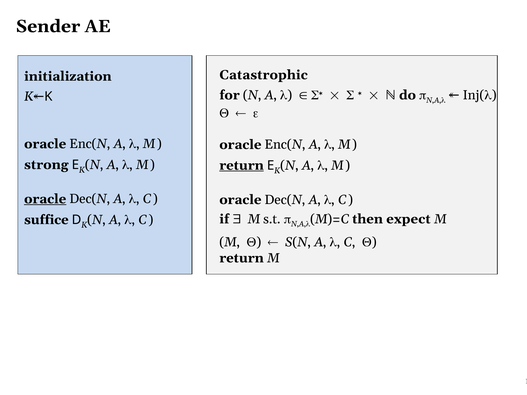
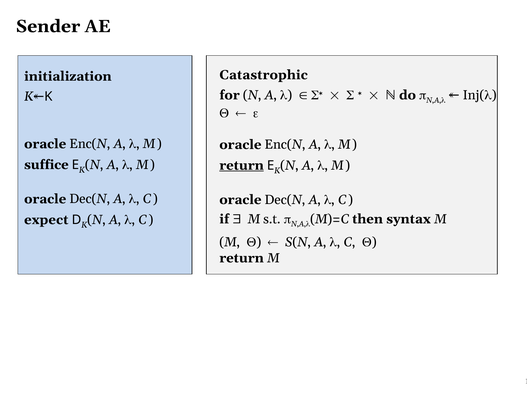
strong: strong -> suffice
oracle at (45, 199) underline: present -> none
expect: expect -> syntax
suffice: suffice -> expect
